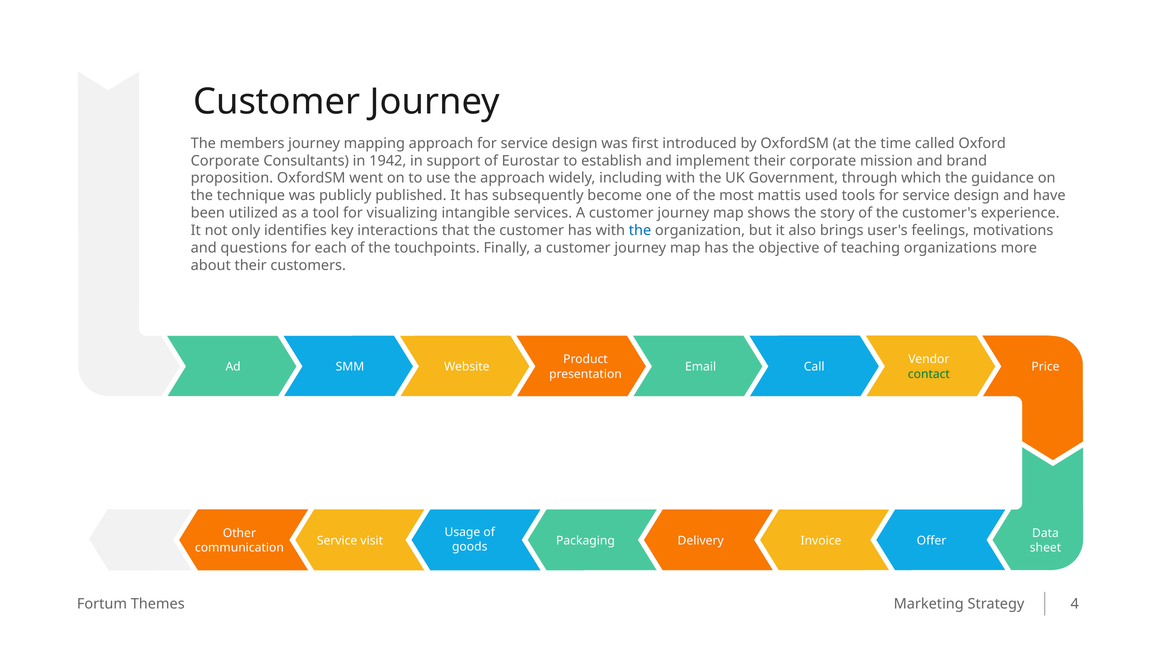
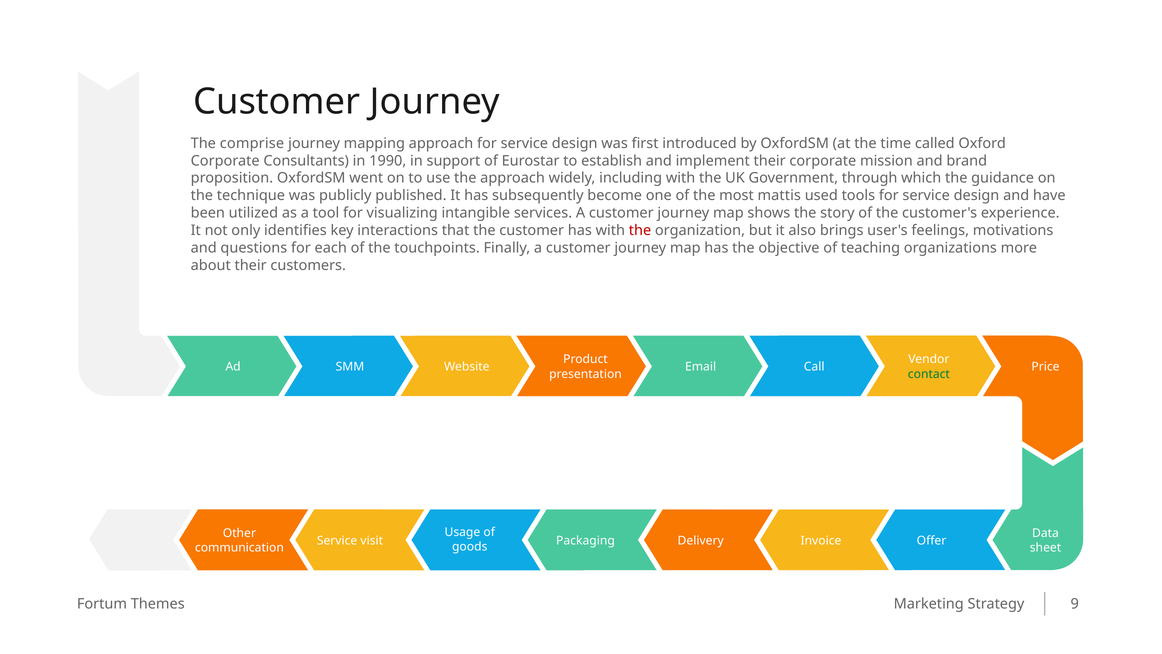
members: members -> comprise
1942: 1942 -> 1990
the at (640, 230) colour: blue -> red
4: 4 -> 9
